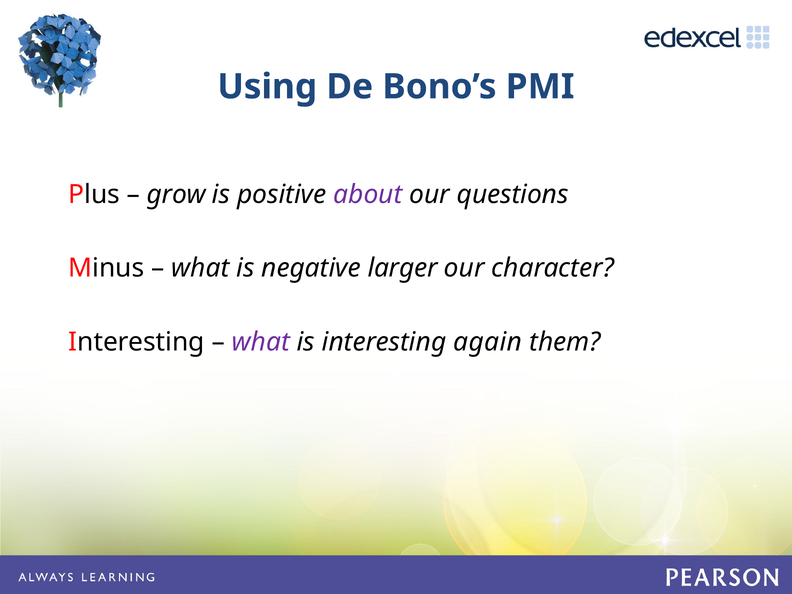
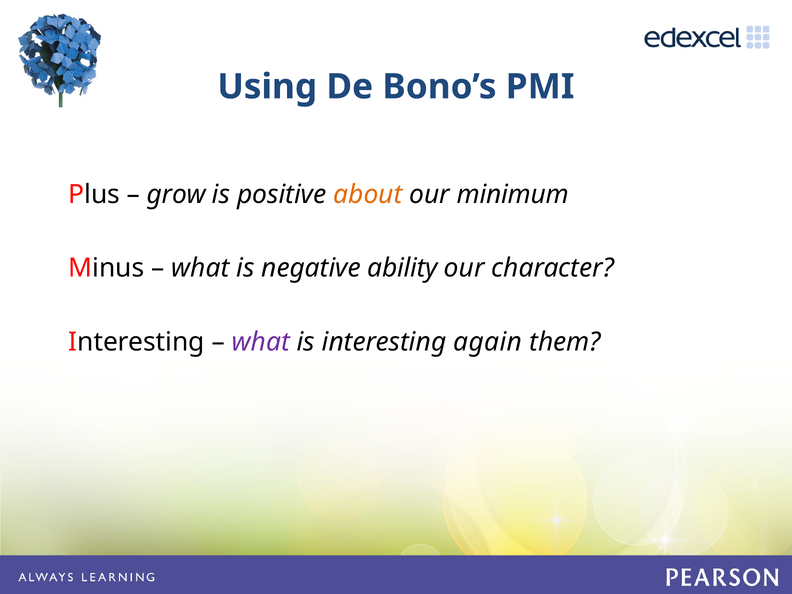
about colour: purple -> orange
questions: questions -> minimum
larger: larger -> ability
